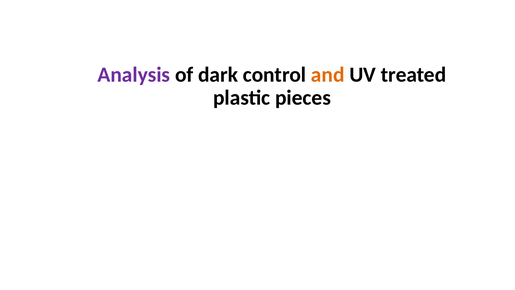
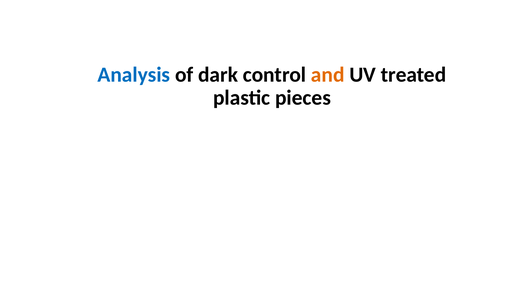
Analysis colour: purple -> blue
